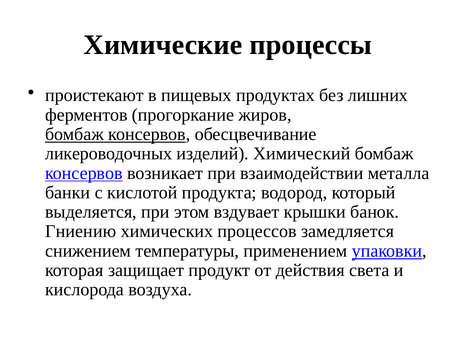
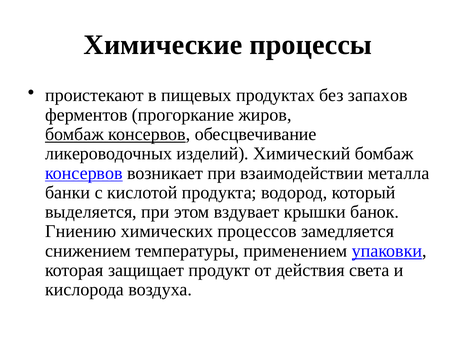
лишних: лишних -> запахов
